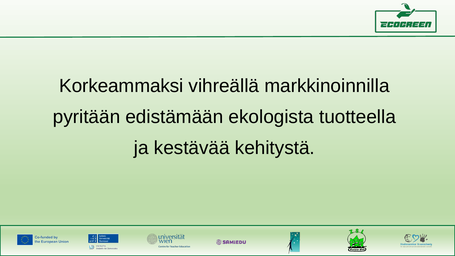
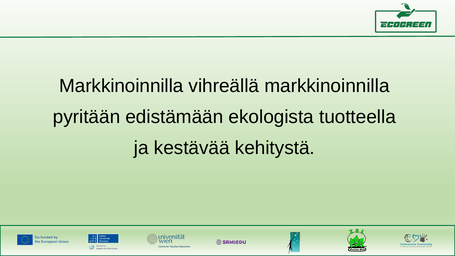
Korkeammaksi at (121, 86): Korkeammaksi -> Markkinoinnilla
